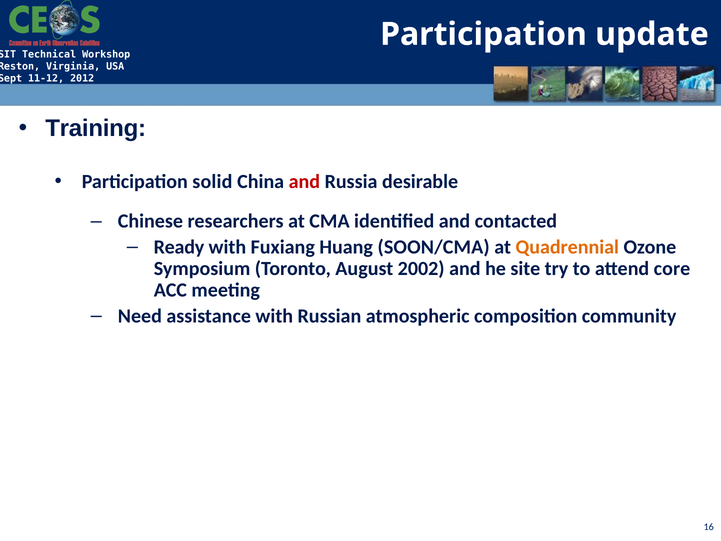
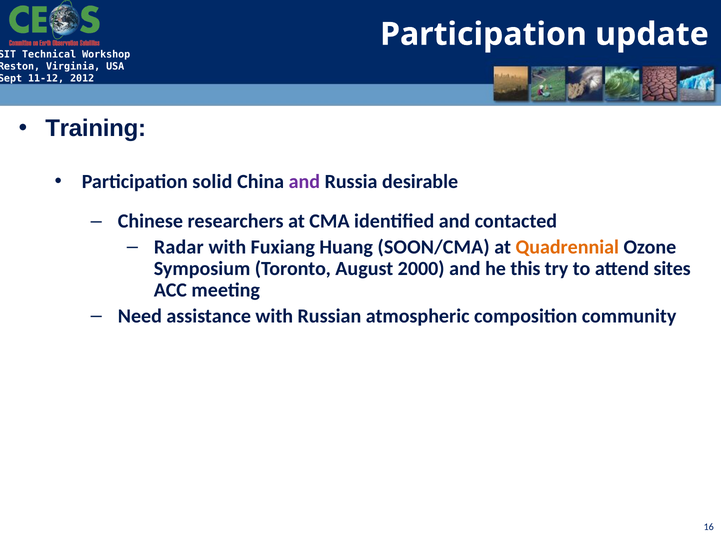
and at (304, 182) colour: red -> purple
Ready: Ready -> Radar
2002: 2002 -> 2000
site: site -> this
core: core -> sites
